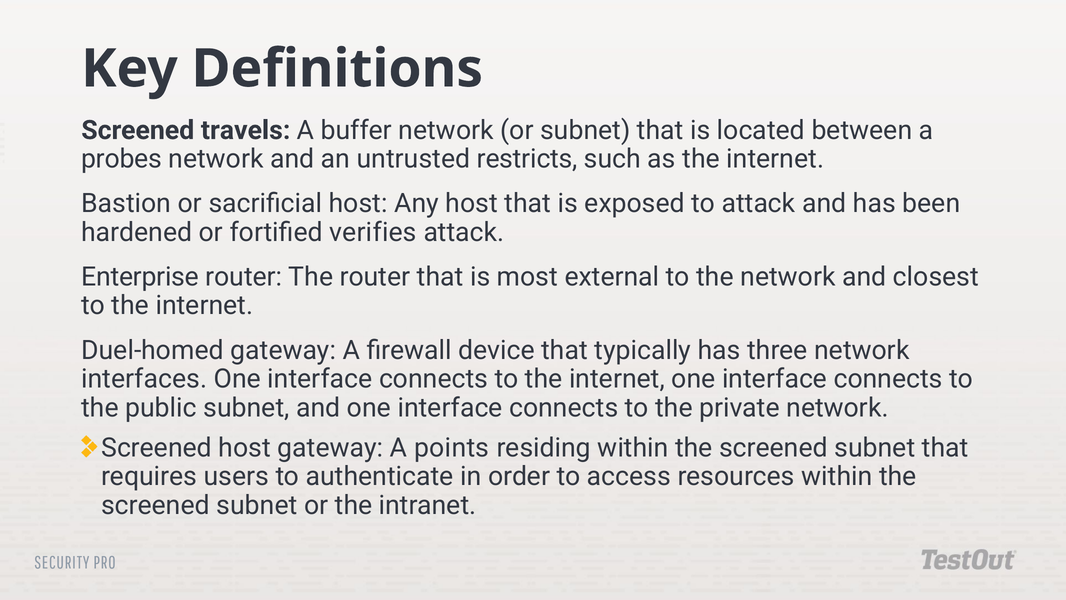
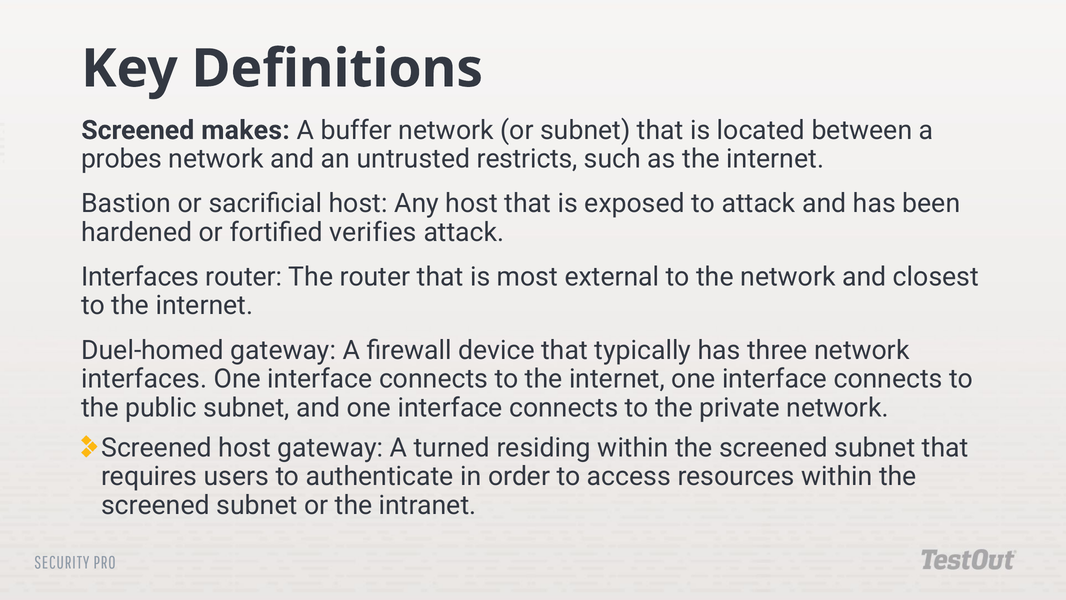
travels: travels -> makes
Enterprise at (140, 277): Enterprise -> Interfaces
points: points -> turned
